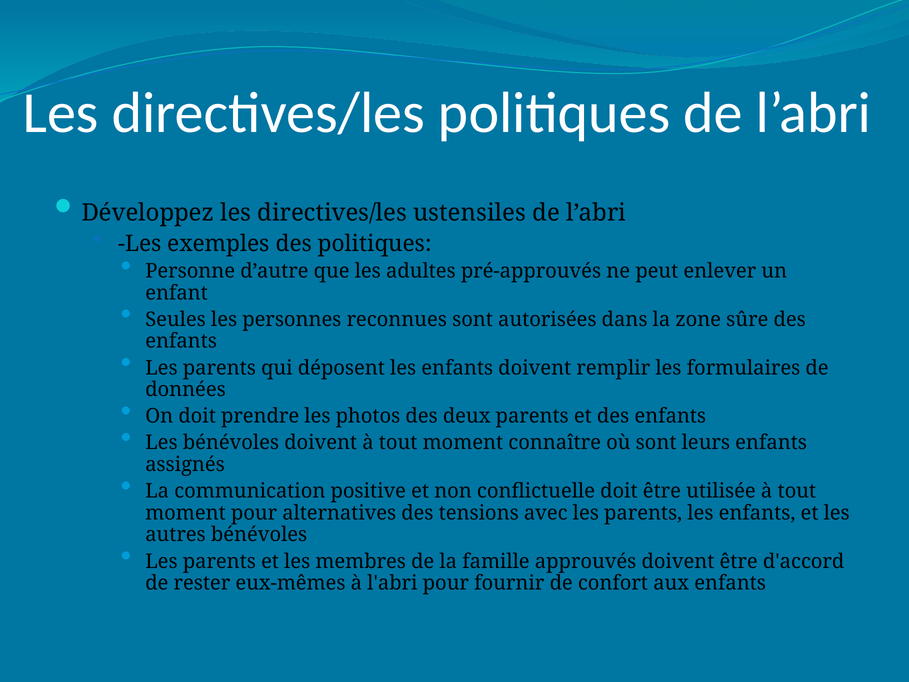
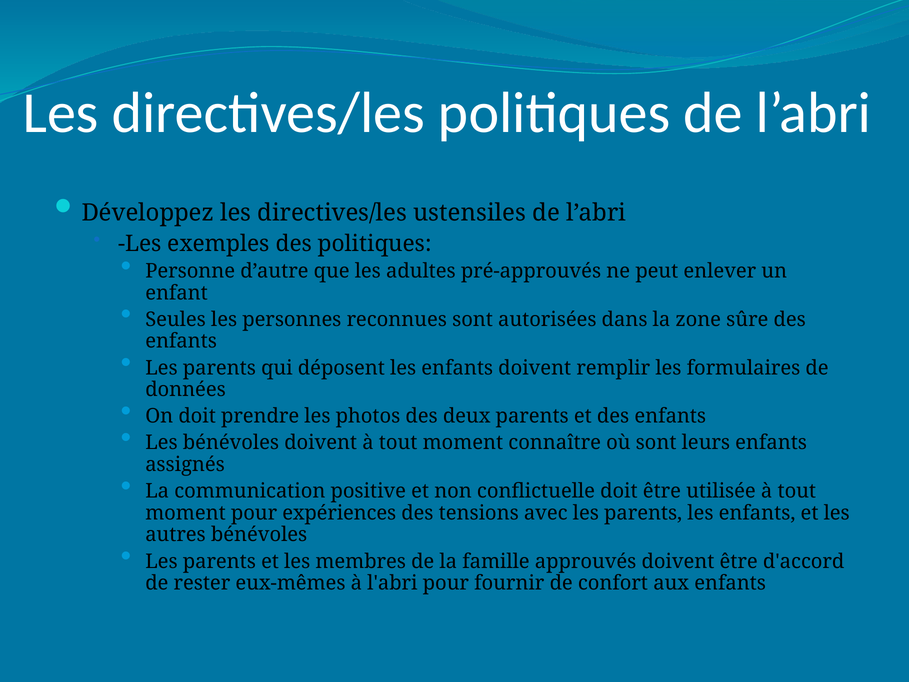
alternatives: alternatives -> expériences
